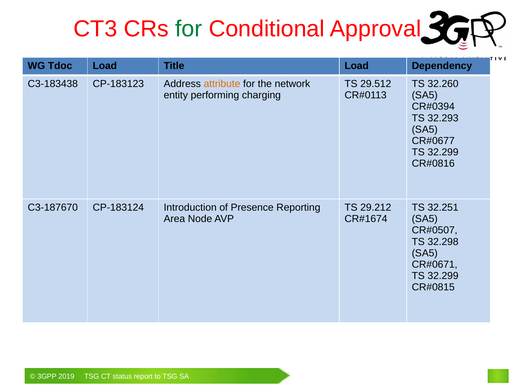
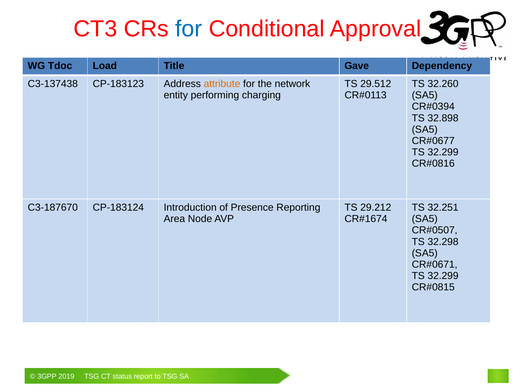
for at (189, 29) colour: green -> blue
Title Load: Load -> Gave
C3-183438: C3-183438 -> C3-137438
32.293: 32.293 -> 32.898
